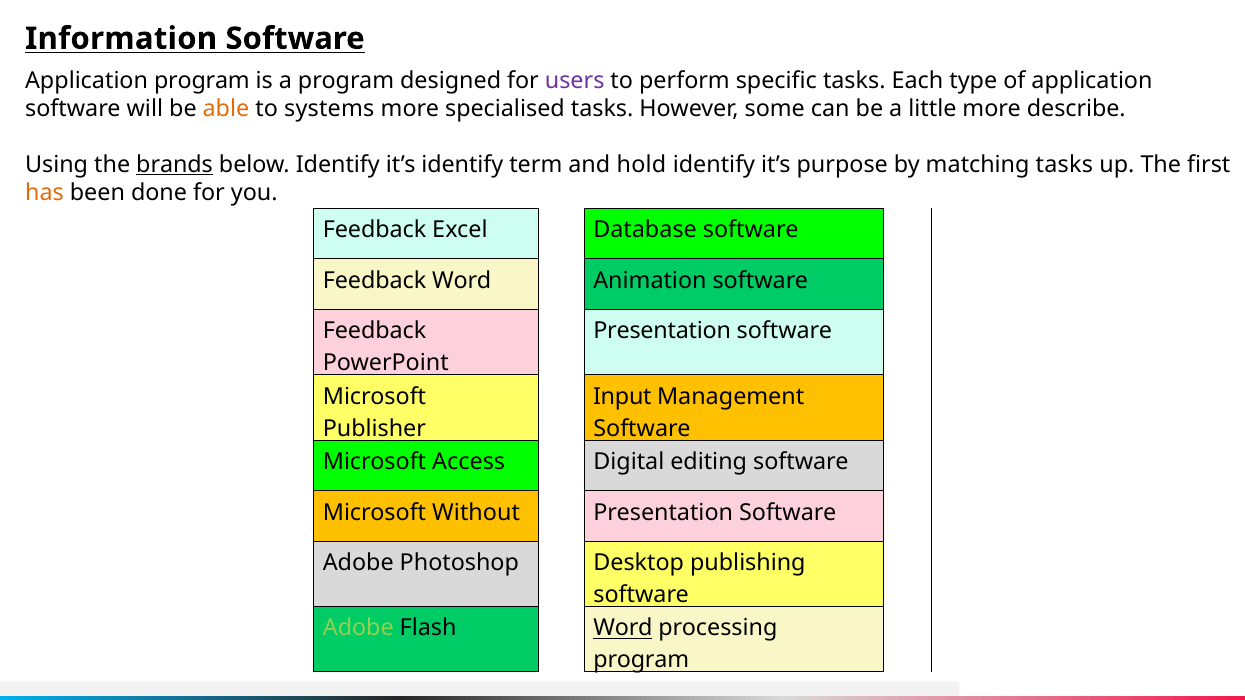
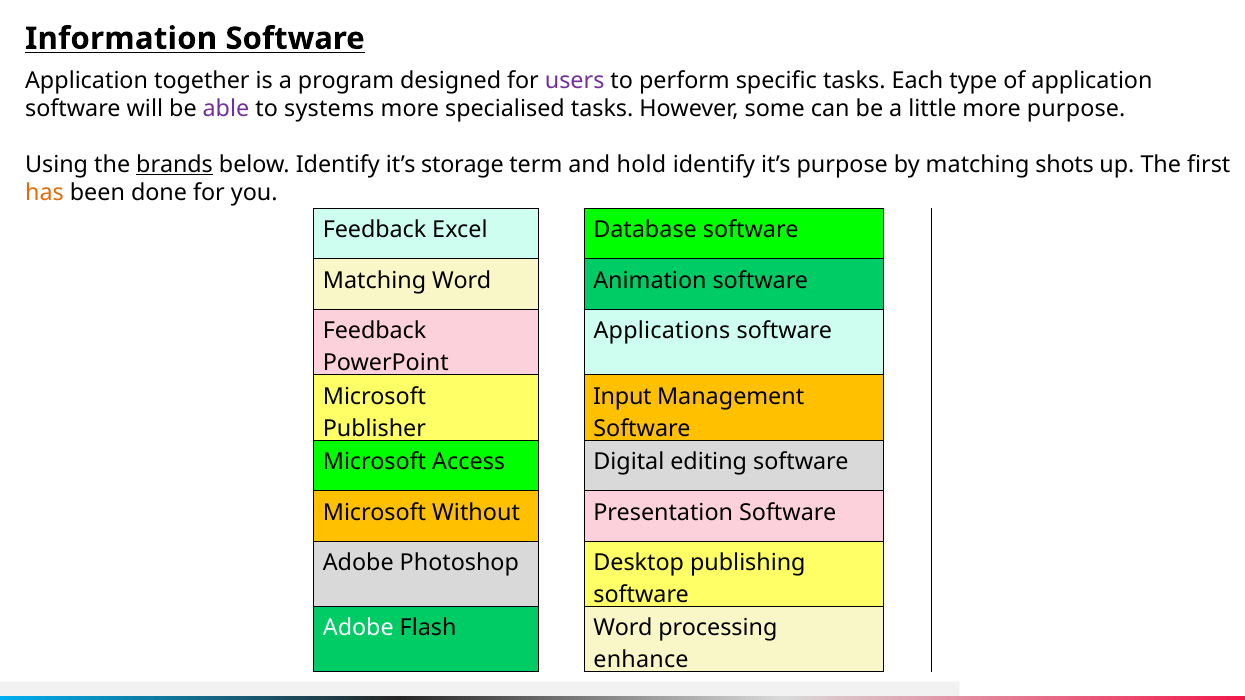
Application program: program -> together
able colour: orange -> purple
more describe: describe -> purpose
it’s identify: identify -> storage
matching tasks: tasks -> shots
Feedback at (375, 281): Feedback -> Matching
Presentation at (662, 331): Presentation -> Applications
Adobe at (358, 629) colour: light green -> white
Word at (623, 629) underline: present -> none
program at (641, 660): program -> enhance
